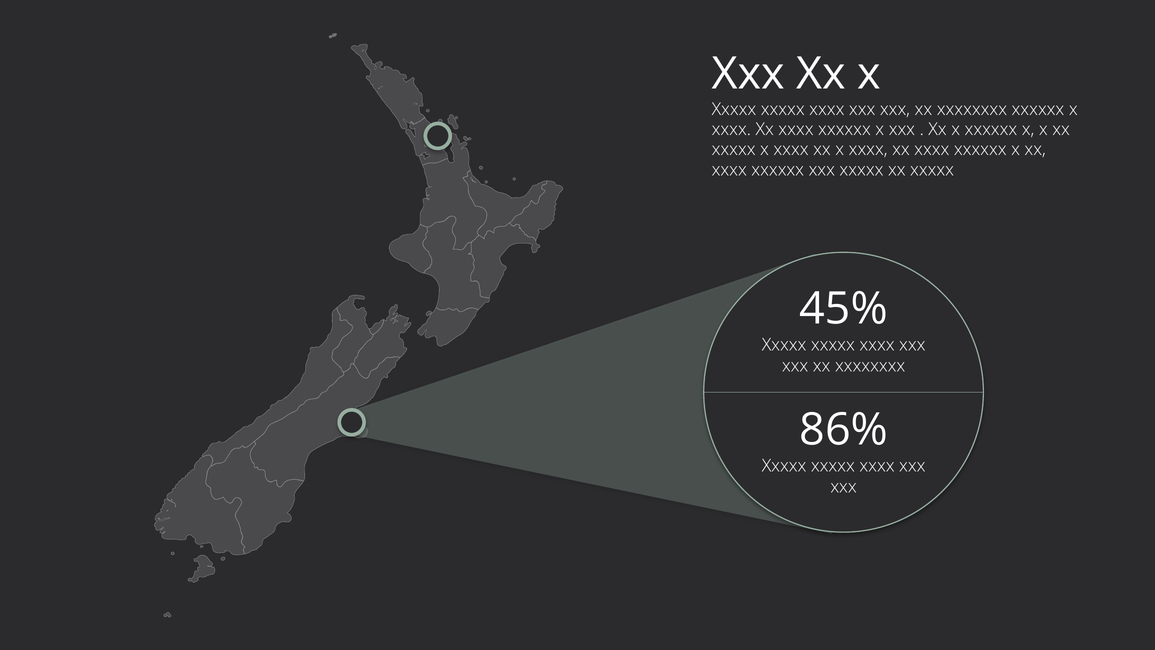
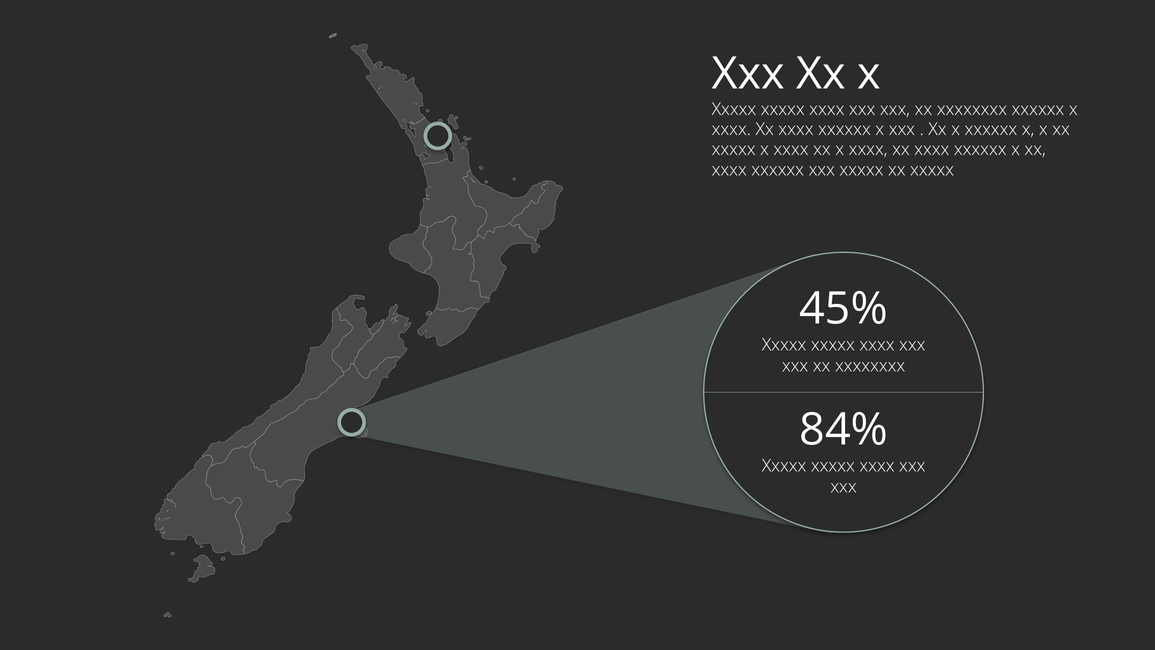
86%: 86% -> 84%
